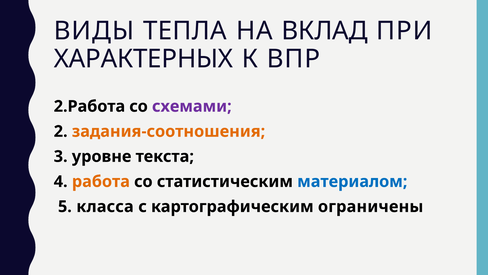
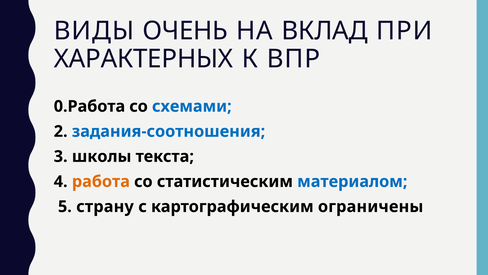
ТЕПЛА: ТЕПЛА -> ОЧЕНЬ
2.Работа: 2.Работа -> 0.Работа
схемами colour: purple -> blue
задания-соотношения colour: orange -> blue
уровне: уровне -> школы
класса: класса -> страну
